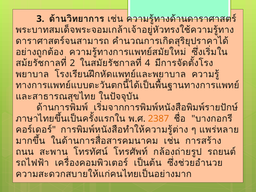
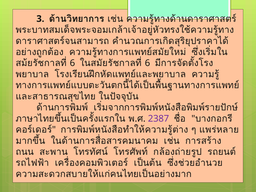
2 at (72, 63): 2 -> 6
4 at (147, 63): 4 -> 6
2387 colour: orange -> purple
